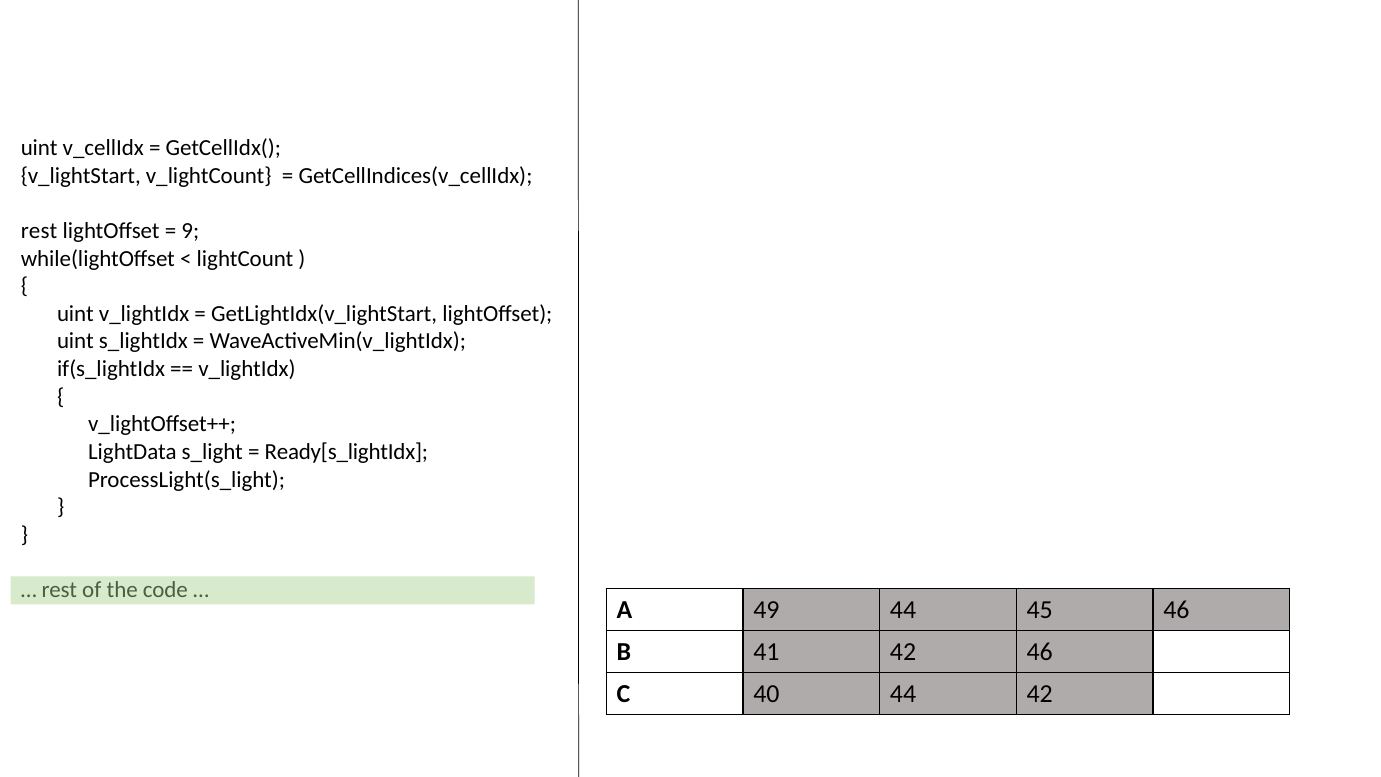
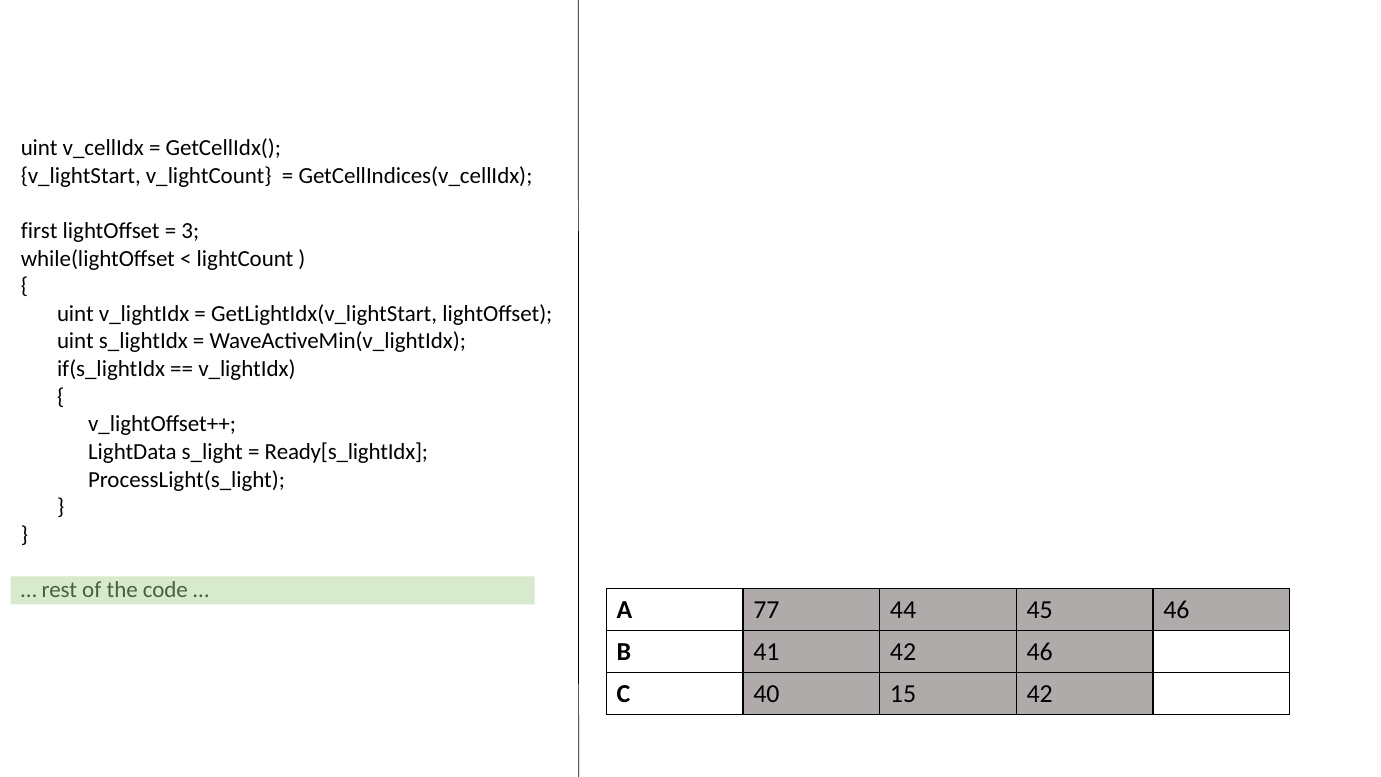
rest at (39, 231): rest -> first
9: 9 -> 3
49: 49 -> 77
40 44: 44 -> 15
